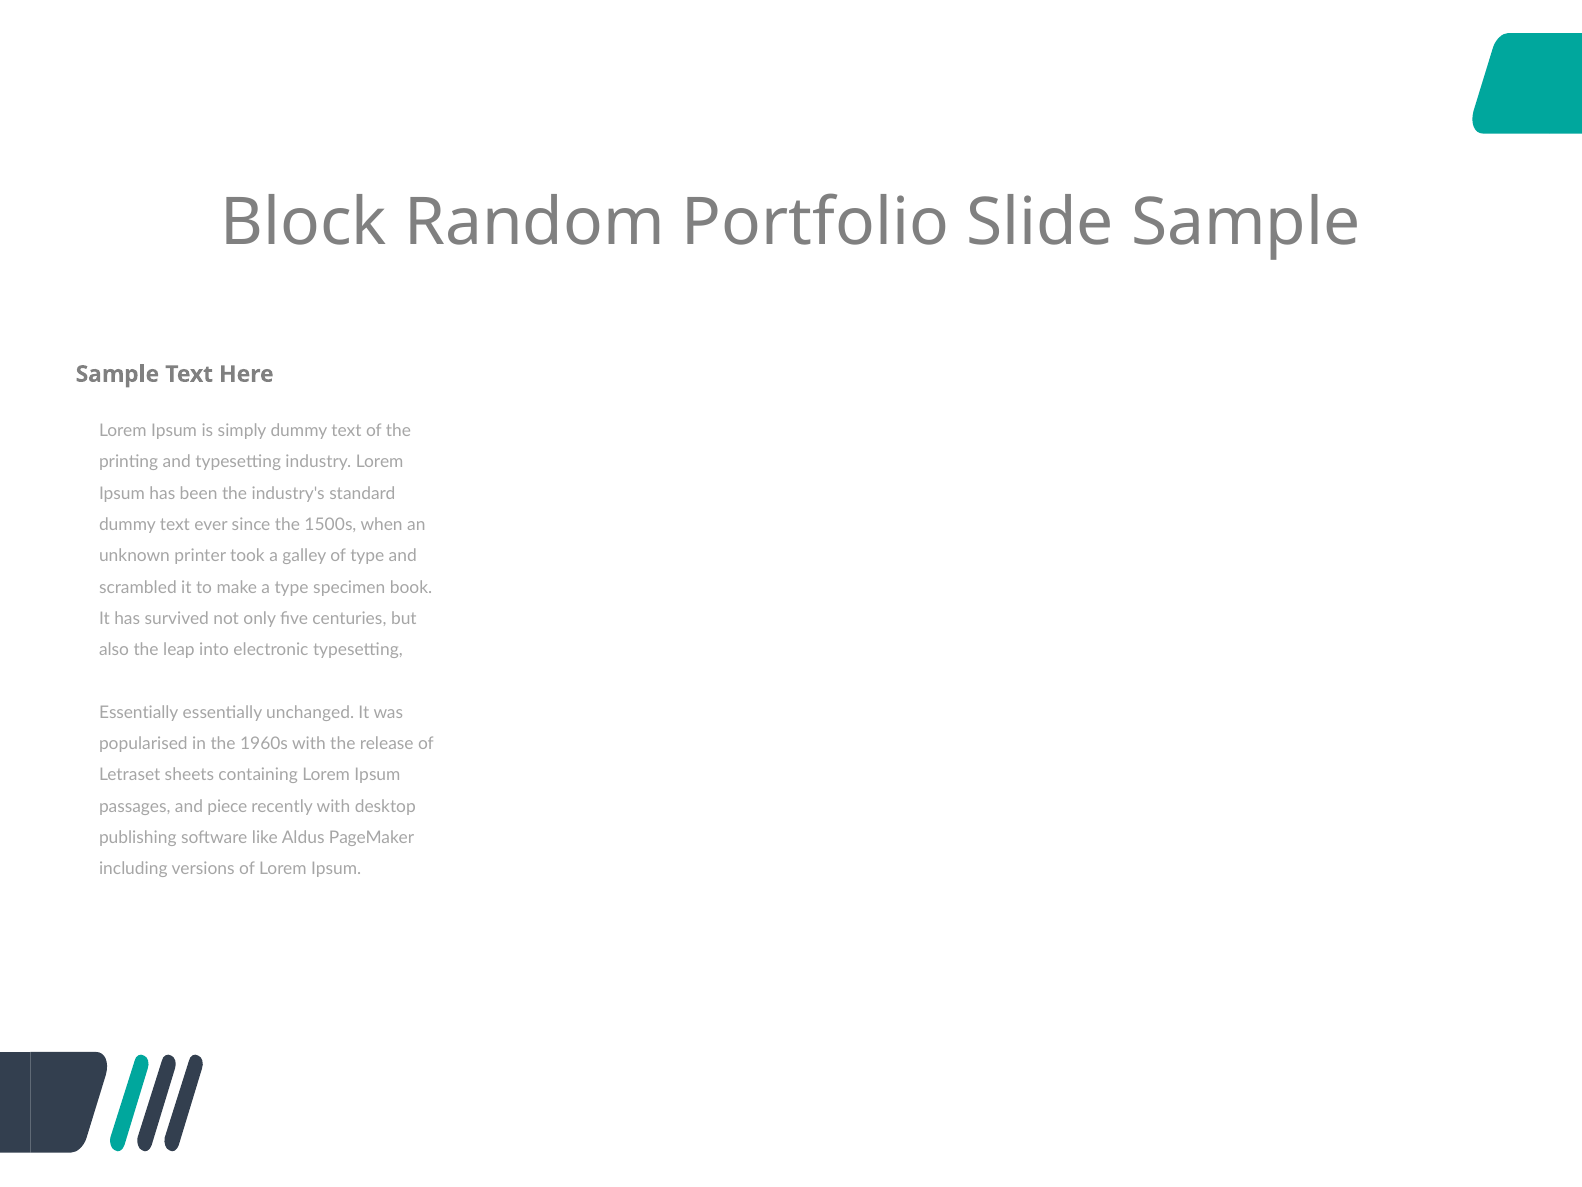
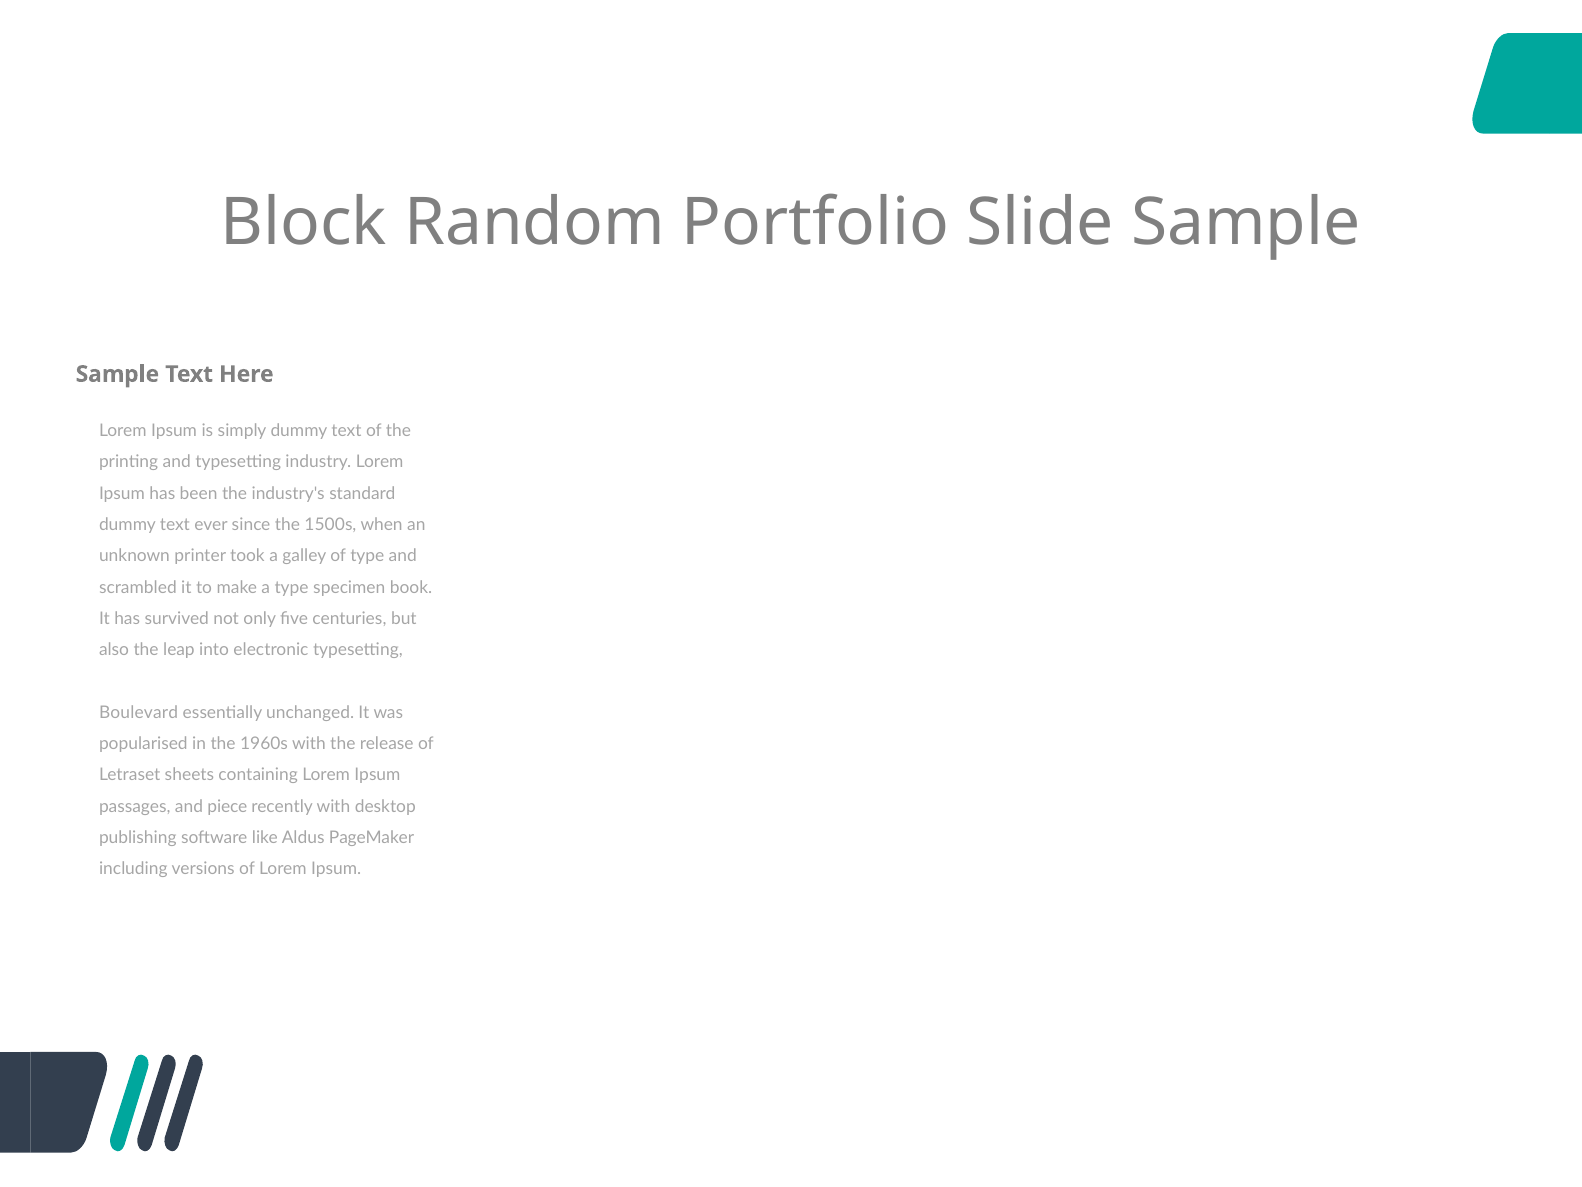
Essentially at (139, 712): Essentially -> Boulevard
